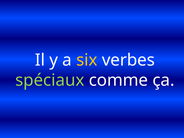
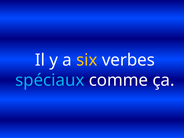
spéciaux colour: light green -> light blue
